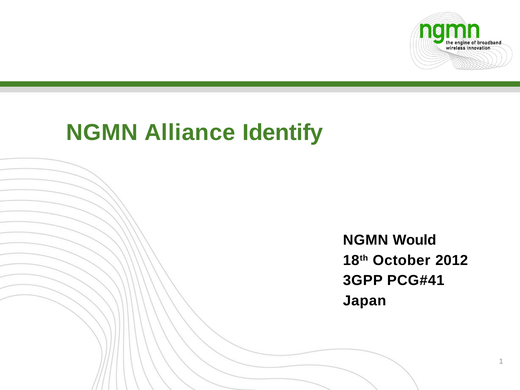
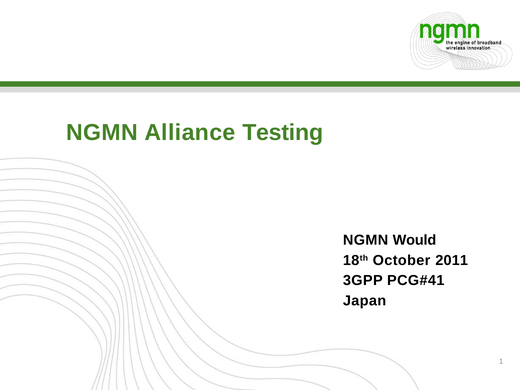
Identify: Identify -> Testing
2012: 2012 -> 2011
